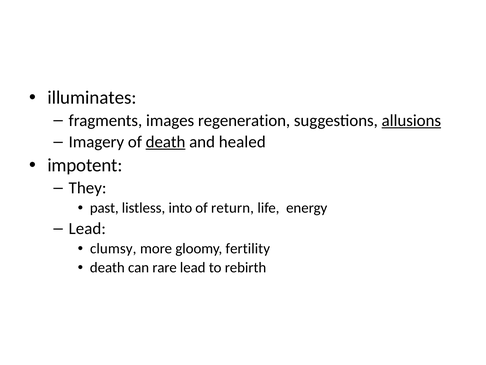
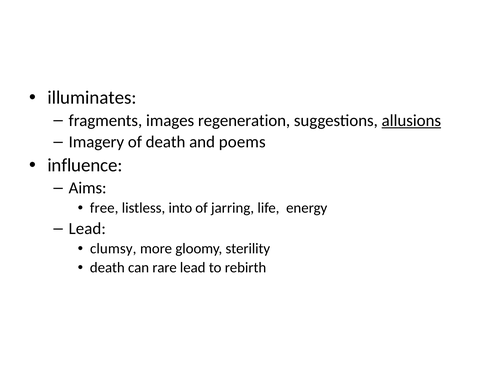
death at (166, 142) underline: present -> none
healed: healed -> poems
impotent: impotent -> influence
They: They -> Aims
past: past -> free
return: return -> jarring
fertility: fertility -> sterility
